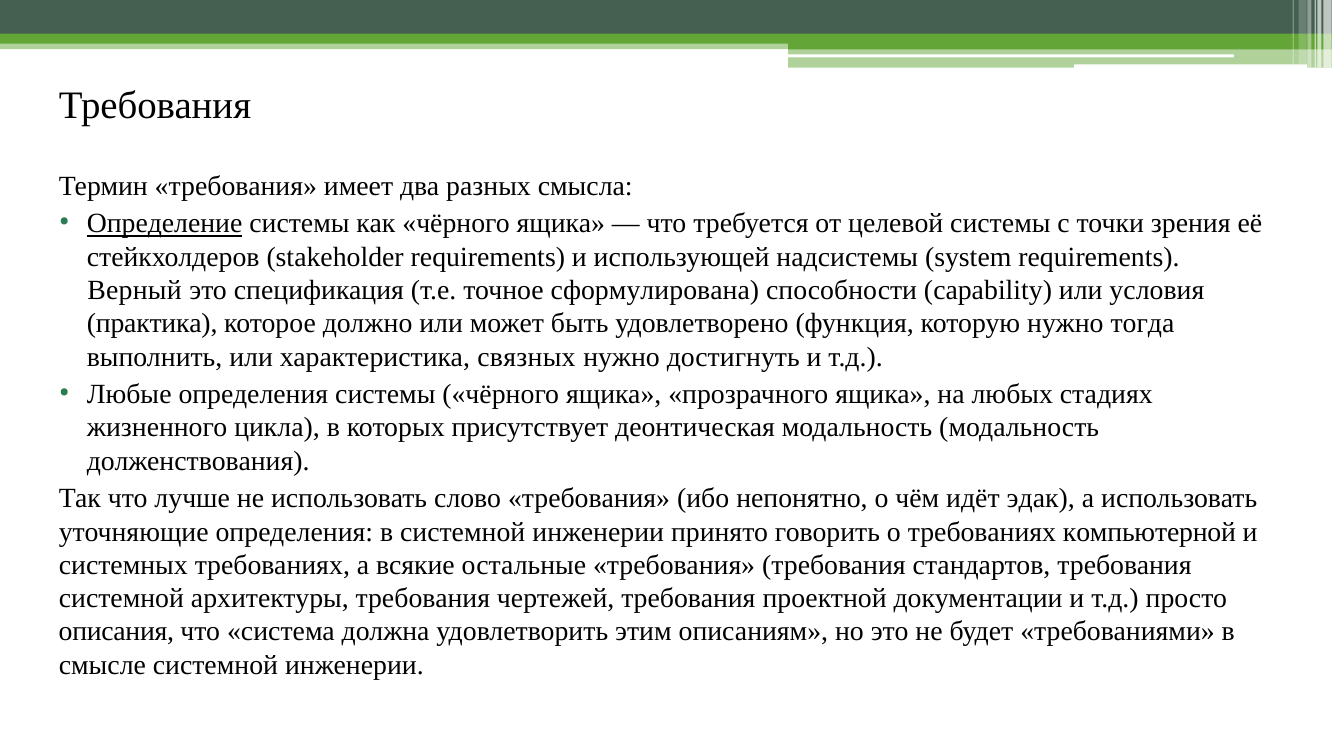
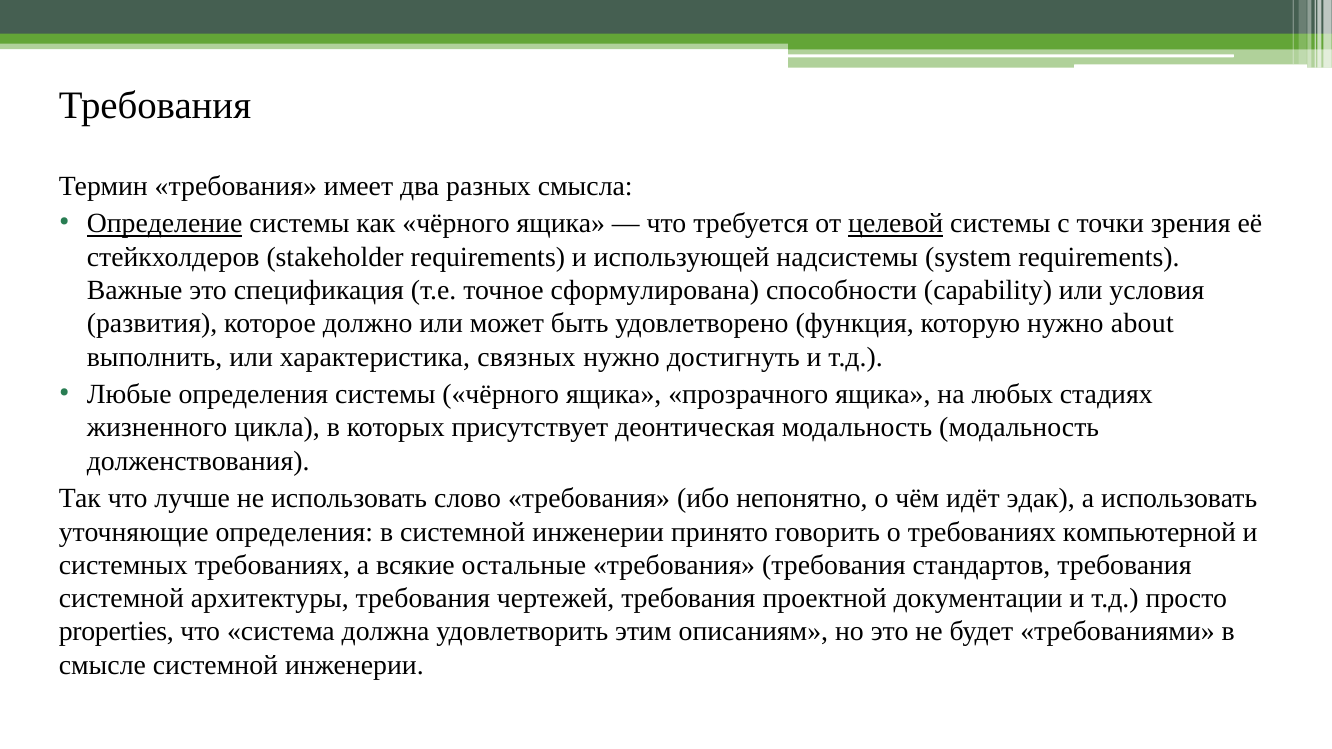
целевой underline: none -> present
Верный: Верный -> Важные
практика: практика -> развития
тогда: тогда -> about
описания: описания -> properties
